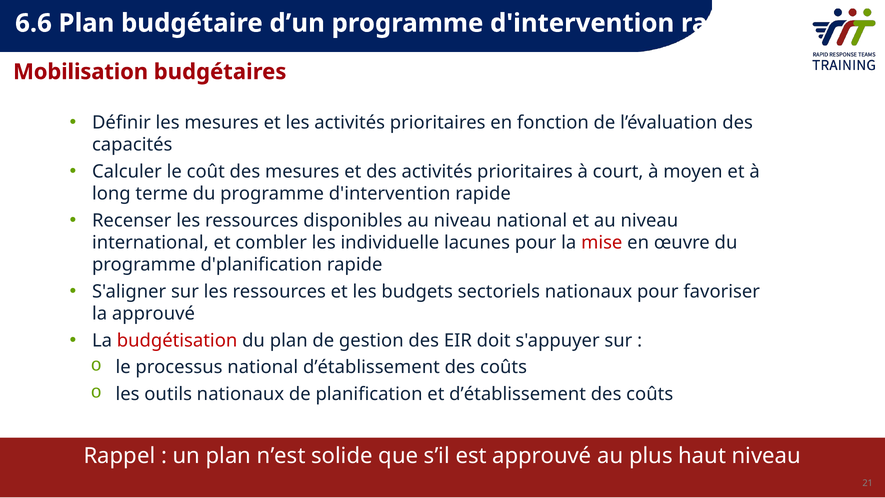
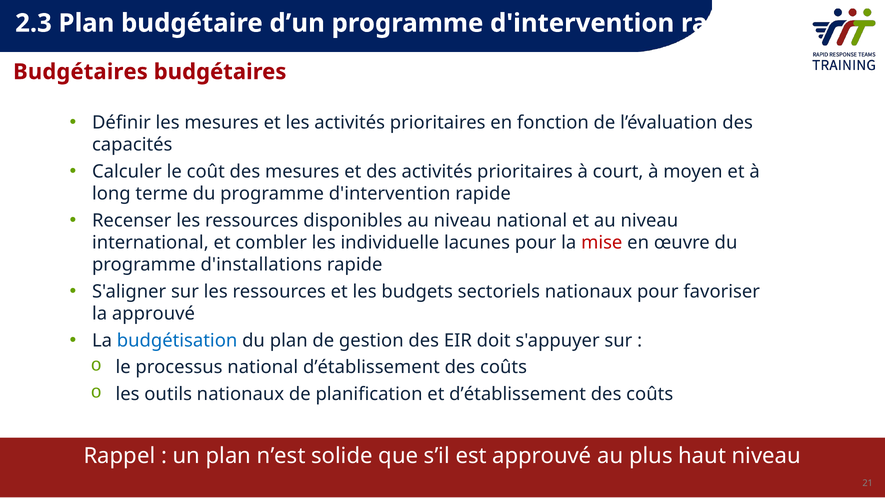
6.6: 6.6 -> 2.3
Mobilisation at (81, 72): Mobilisation -> Budgétaires
d'planification: d'planification -> d'installations
budgétisation colour: red -> blue
